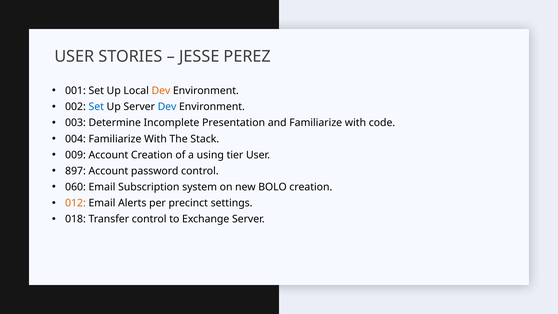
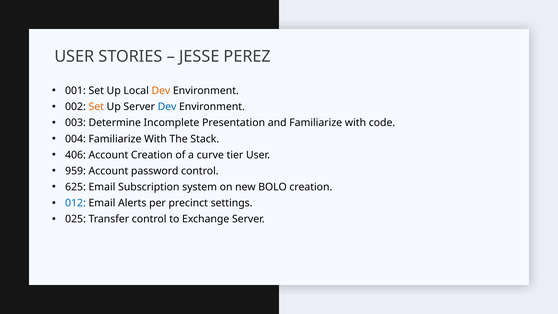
Set at (96, 107) colour: blue -> orange
009: 009 -> 406
using: using -> curve
897: 897 -> 959
060: 060 -> 625
012 colour: orange -> blue
018: 018 -> 025
